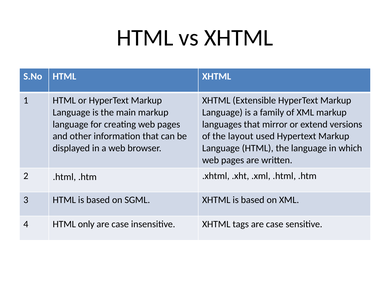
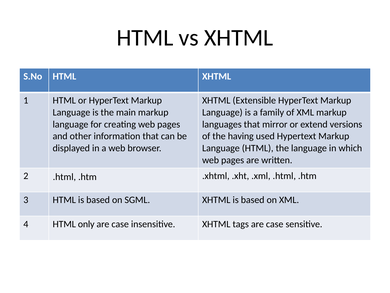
layout: layout -> having
